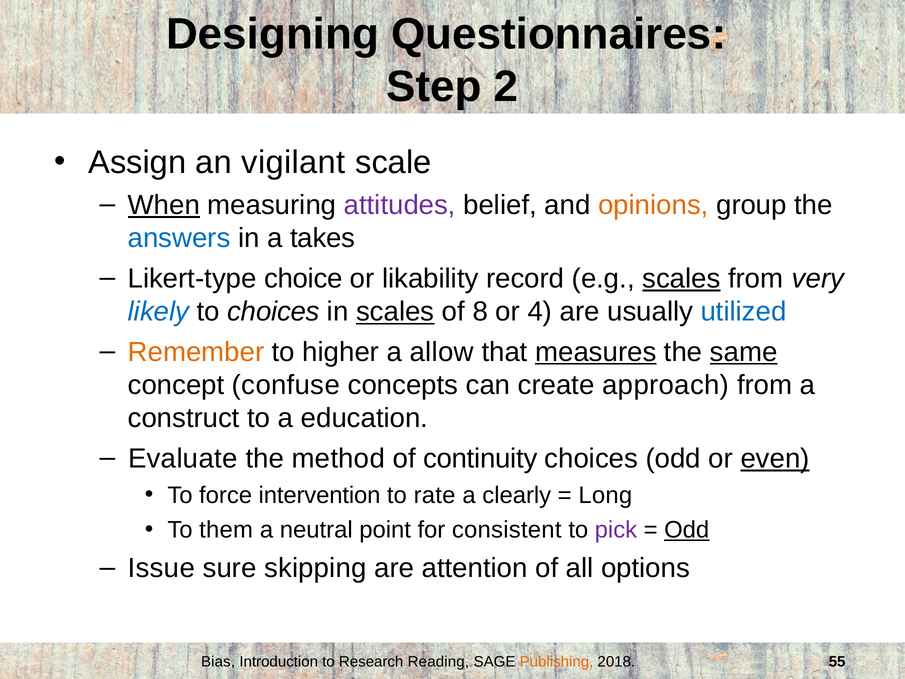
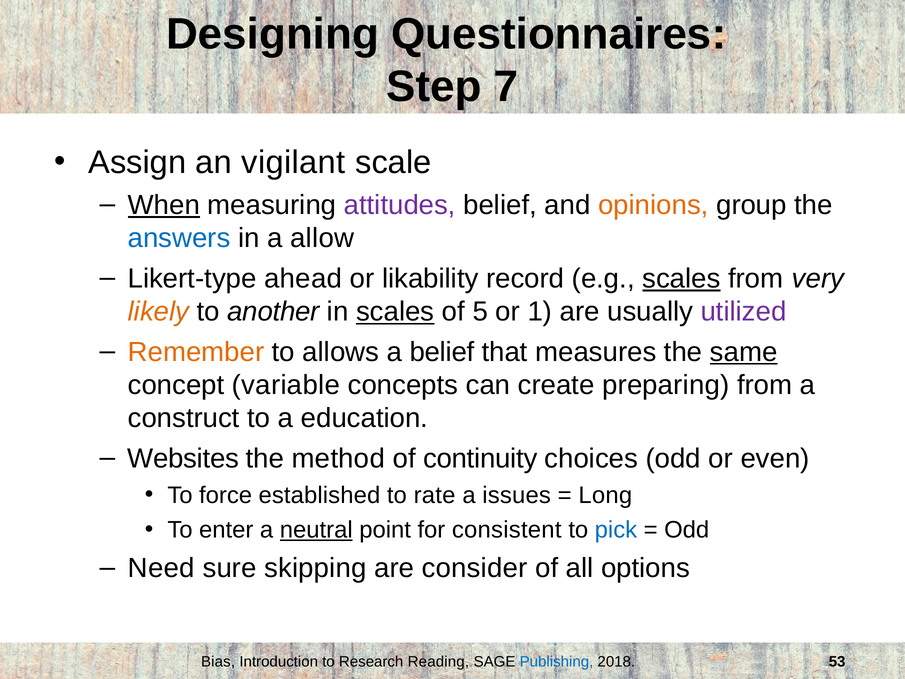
2: 2 -> 7
takes: takes -> allow
choice: choice -> ahead
likely colour: blue -> orange
to choices: choices -> another
8: 8 -> 5
4: 4 -> 1
utilized colour: blue -> purple
higher: higher -> allows
a allow: allow -> belief
measures underline: present -> none
confuse: confuse -> variable
approach: approach -> preparing
Evaluate: Evaluate -> Websites
even underline: present -> none
intervention: intervention -> established
clearly: clearly -> issues
them: them -> enter
neutral underline: none -> present
pick colour: purple -> blue
Odd at (687, 530) underline: present -> none
Issue: Issue -> Need
attention: attention -> consider
Publishing colour: orange -> blue
55: 55 -> 53
